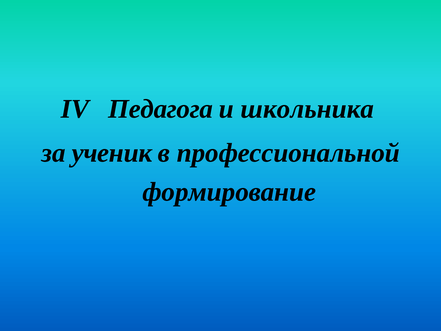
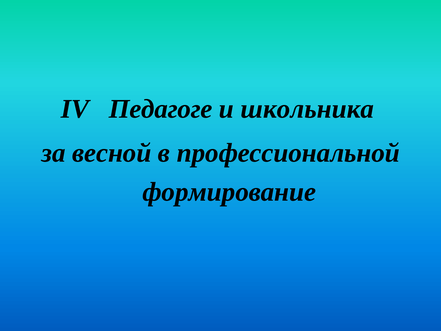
Педагога: Педагога -> Педагоге
ученик: ученик -> весной
